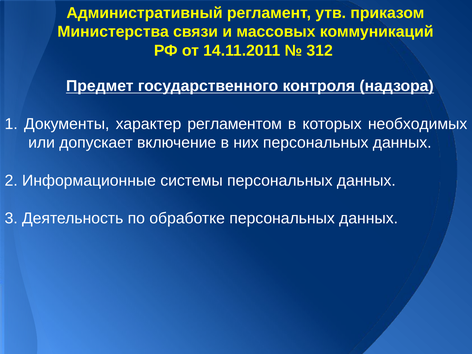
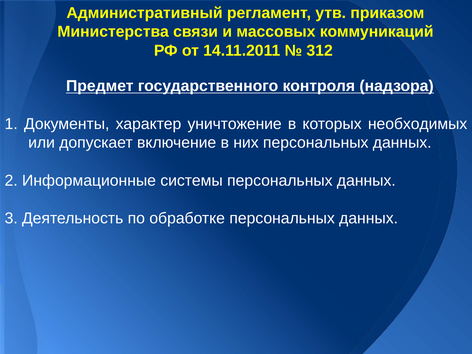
регламентом: регламентом -> уничтожение
